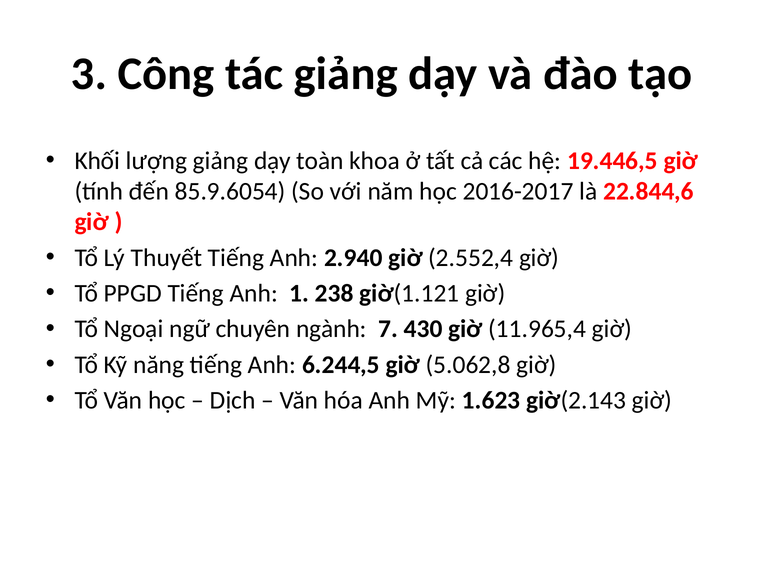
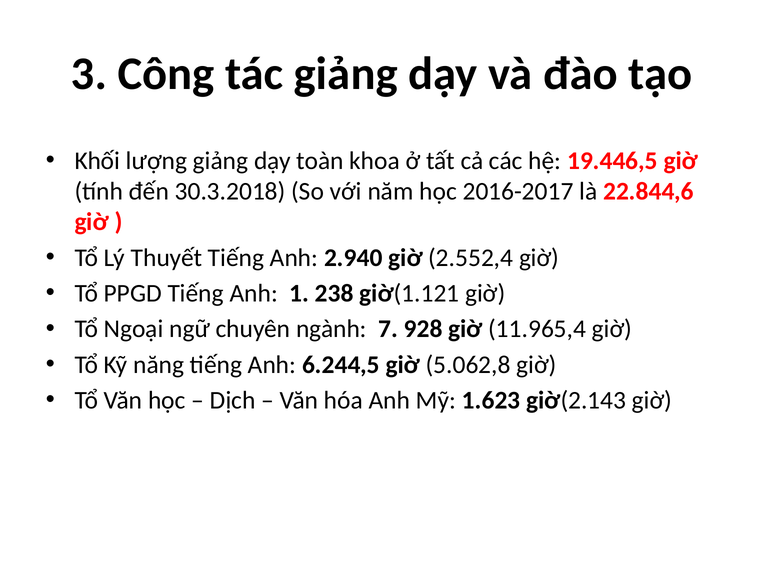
85.9.6054: 85.9.6054 -> 30.3.2018
430: 430 -> 928
